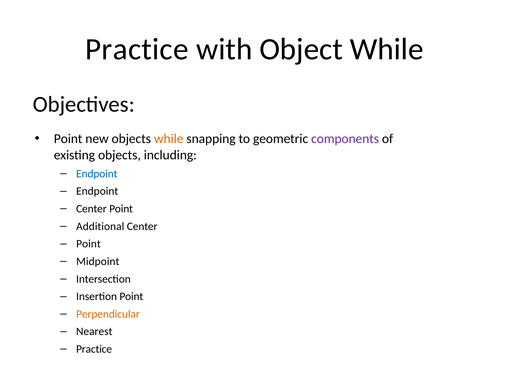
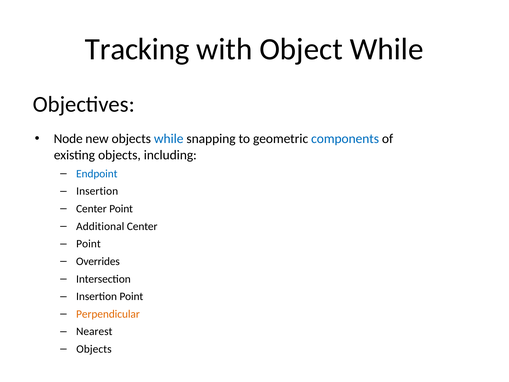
Practice at (137, 49): Practice -> Tracking
Point at (68, 139): Point -> Node
while at (169, 139) colour: orange -> blue
components colour: purple -> blue
Endpoint at (97, 191): Endpoint -> Insertion
Midpoint: Midpoint -> Overrides
Practice at (94, 349): Practice -> Objects
